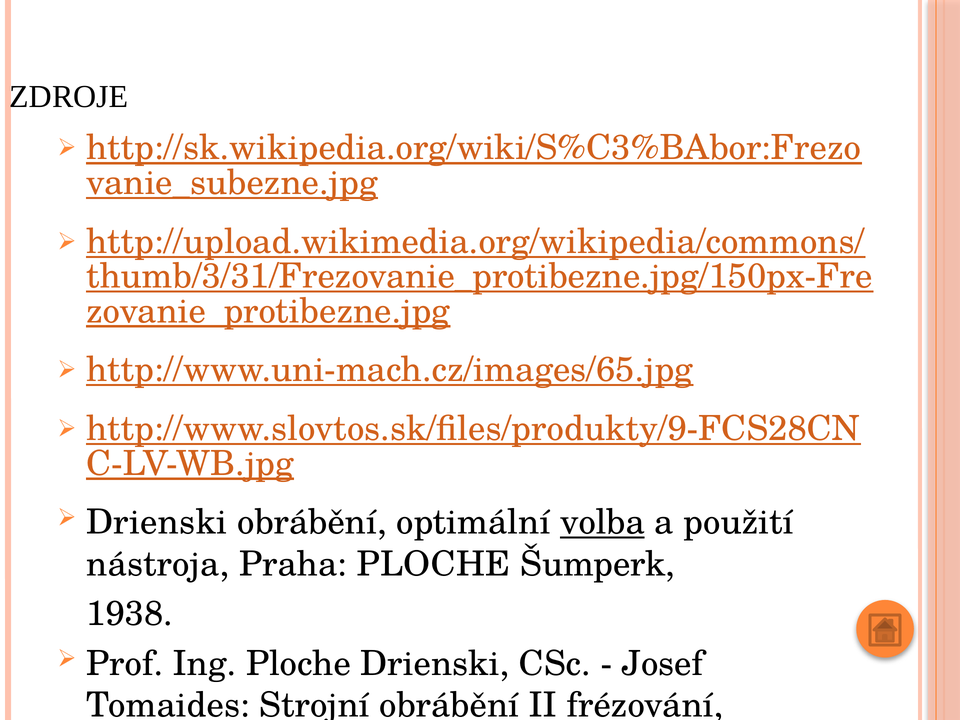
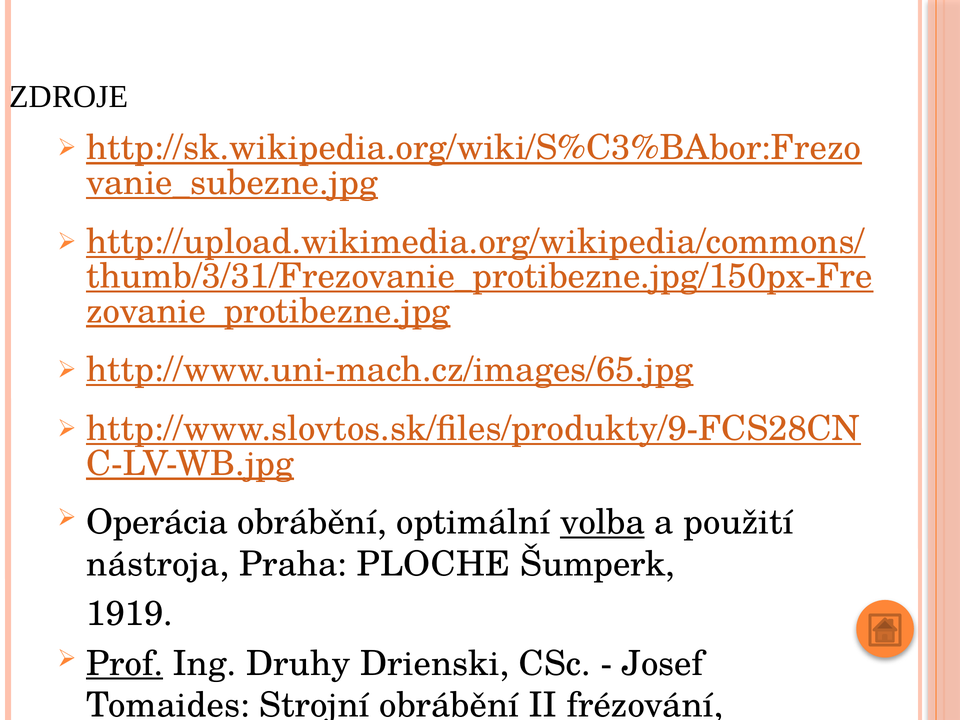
Drienski at (157, 522): Drienski -> Operácia
1938: 1938 -> 1919
Prof underline: none -> present
Ing Ploche: Ploche -> Druhy
